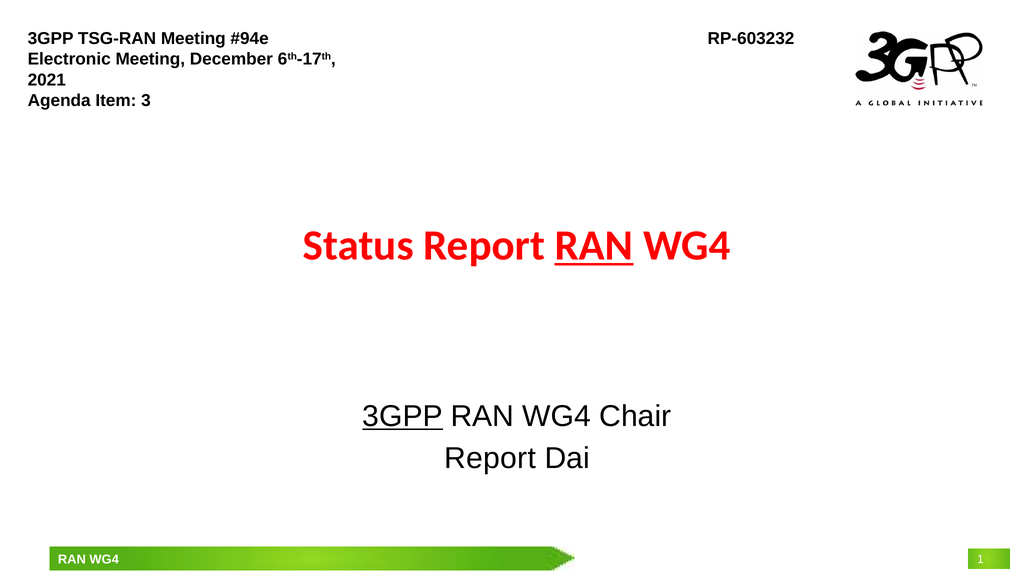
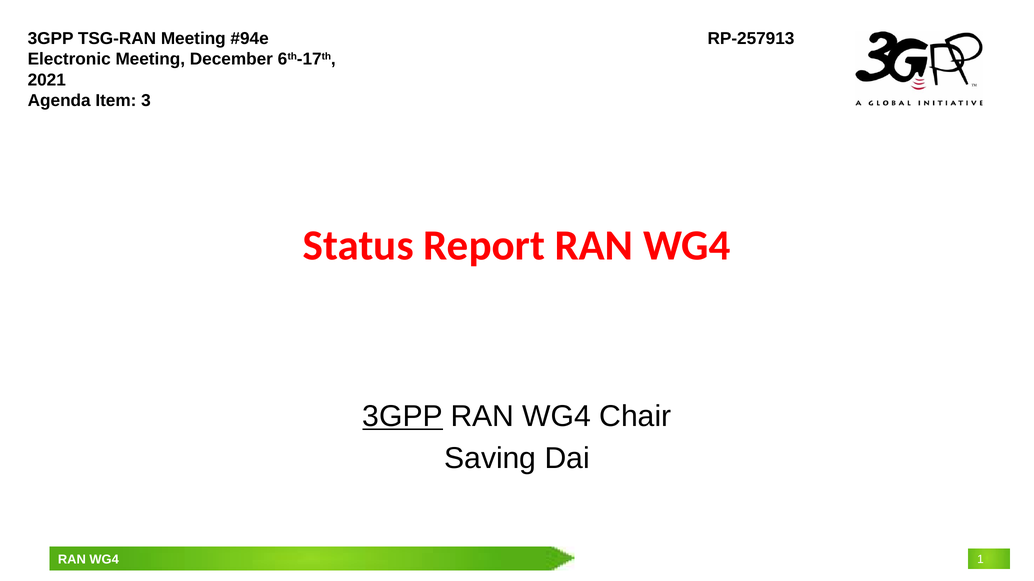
RP-603232: RP-603232 -> RP-257913
RAN at (594, 246) underline: present -> none
Report at (490, 459): Report -> Saving
